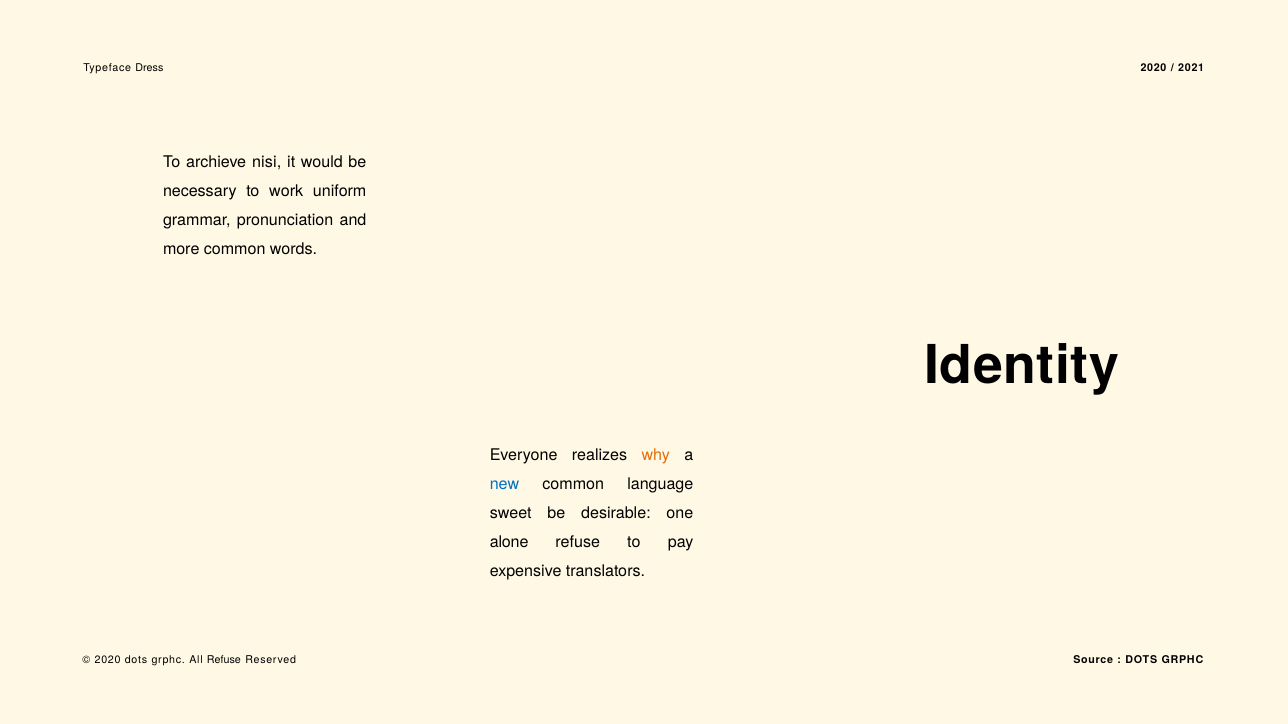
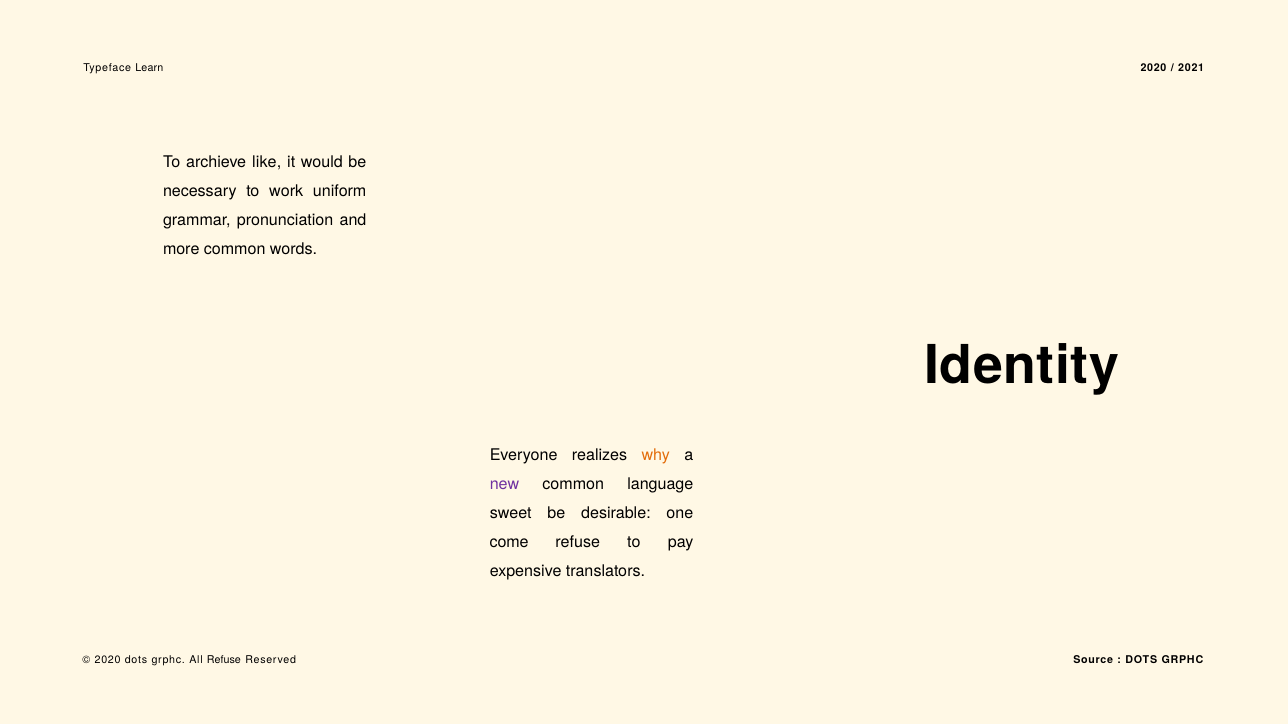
Dress: Dress -> Learn
nisi: nisi -> like
new colour: blue -> purple
alone: alone -> come
